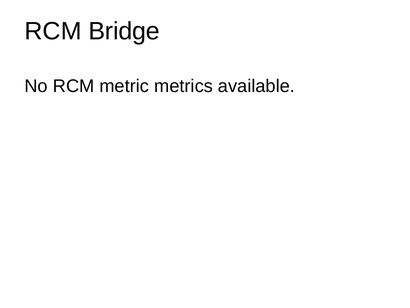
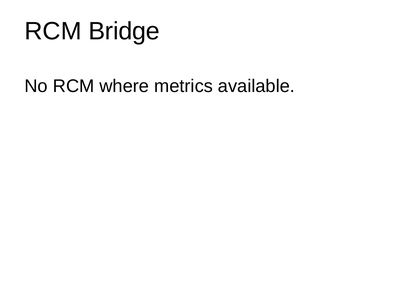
metric: metric -> where
